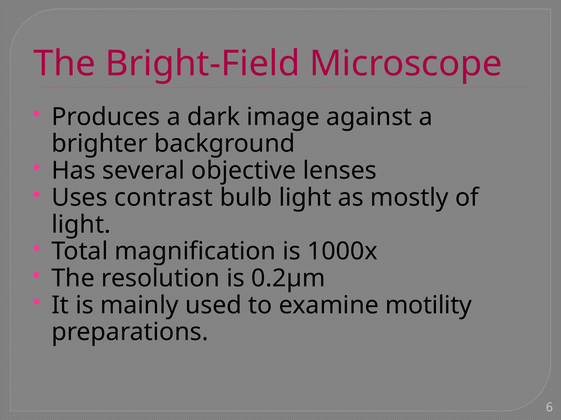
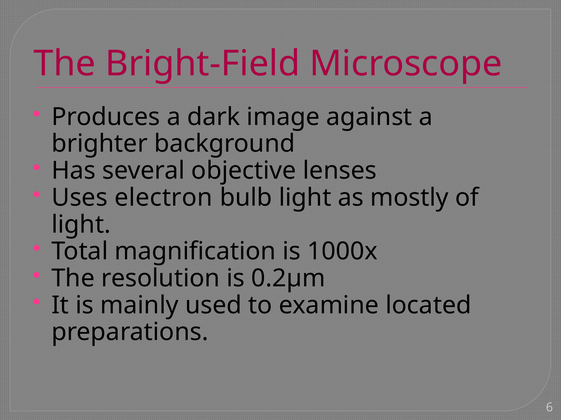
contrast: contrast -> electron
motility: motility -> located
